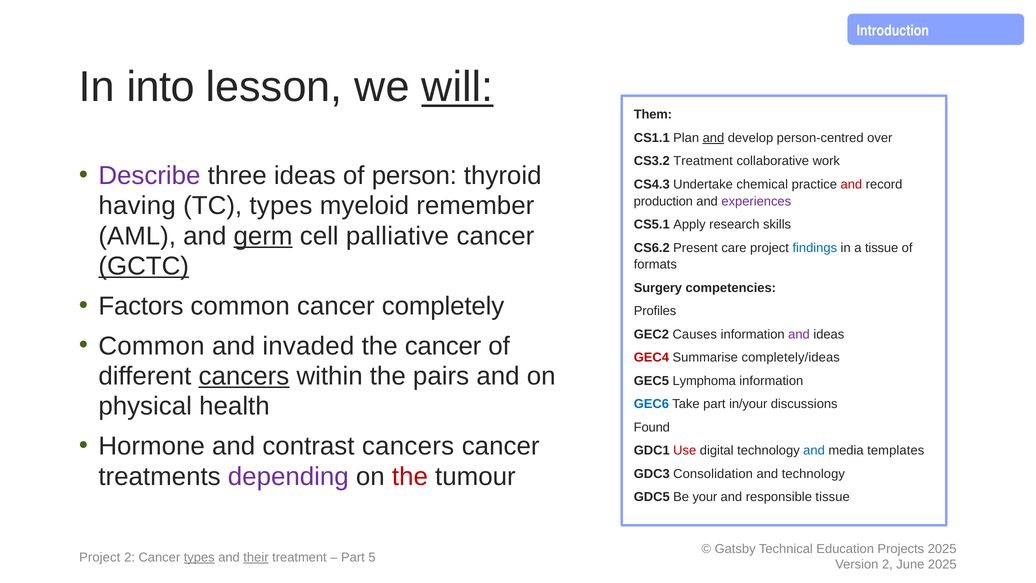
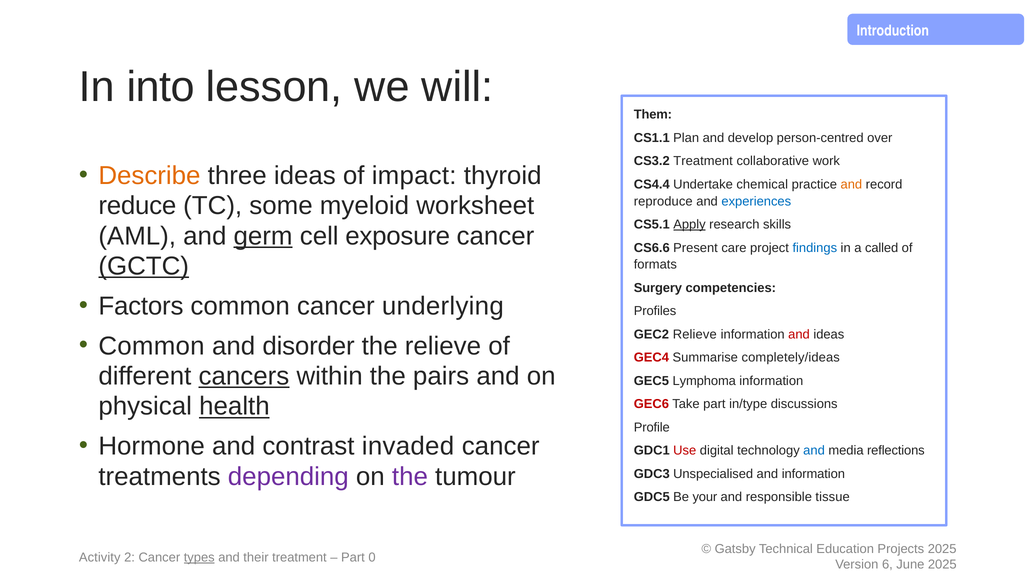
will underline: present -> none
and at (713, 138) underline: present -> none
Describe colour: purple -> orange
person: person -> impact
CS4.3: CS4.3 -> CS4.4
and at (851, 184) colour: red -> orange
having: having -> reduce
TC types: types -> some
remember: remember -> worksheet
production: production -> reproduce
experiences colour: purple -> blue
Apply underline: none -> present
palliative: palliative -> exposure
CS6.2: CS6.2 -> CS6.6
a tissue: tissue -> called
completely: completely -> underlying
GEC2 Causes: Causes -> Relieve
and at (799, 334) colour: purple -> red
invaded: invaded -> disorder
the cancer: cancer -> relieve
health underline: none -> present
GEC6 colour: blue -> red
in/your: in/your -> in/type
Found: Found -> Profile
contrast cancers: cancers -> invaded
templates: templates -> reflections
the at (410, 476) colour: red -> purple
Consolidation: Consolidation -> Unspecialised
and technology: technology -> information
Project at (100, 557): Project -> Activity
their underline: present -> none
5: 5 -> 0
2 at (887, 564): 2 -> 6
